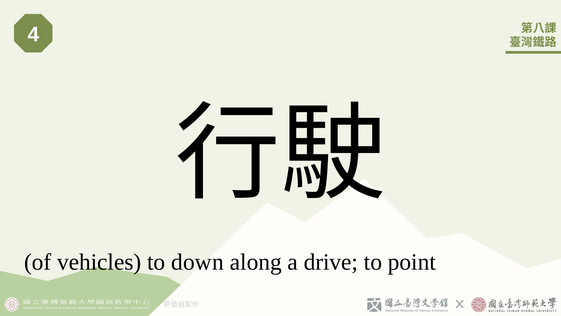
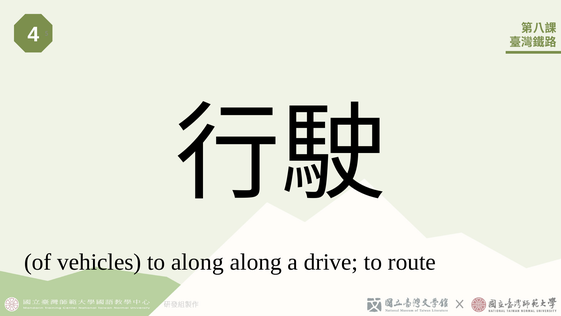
to down: down -> along
point: point -> route
